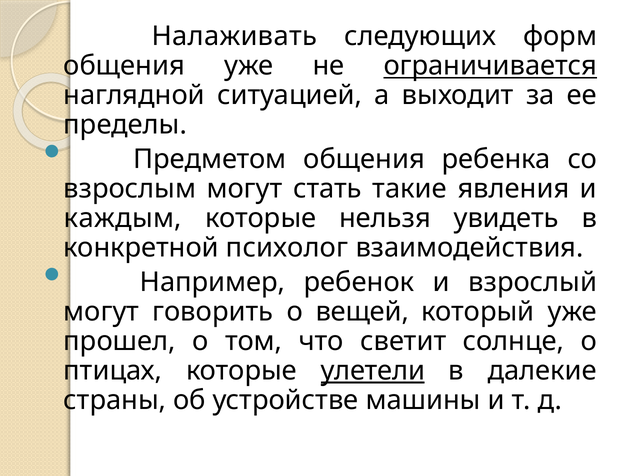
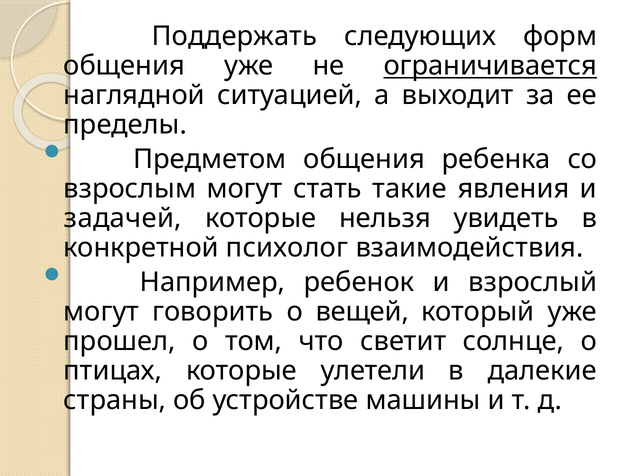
Налаживать: Налаживать -> Поддержать
каждым: каждым -> задачей
улетели underline: present -> none
